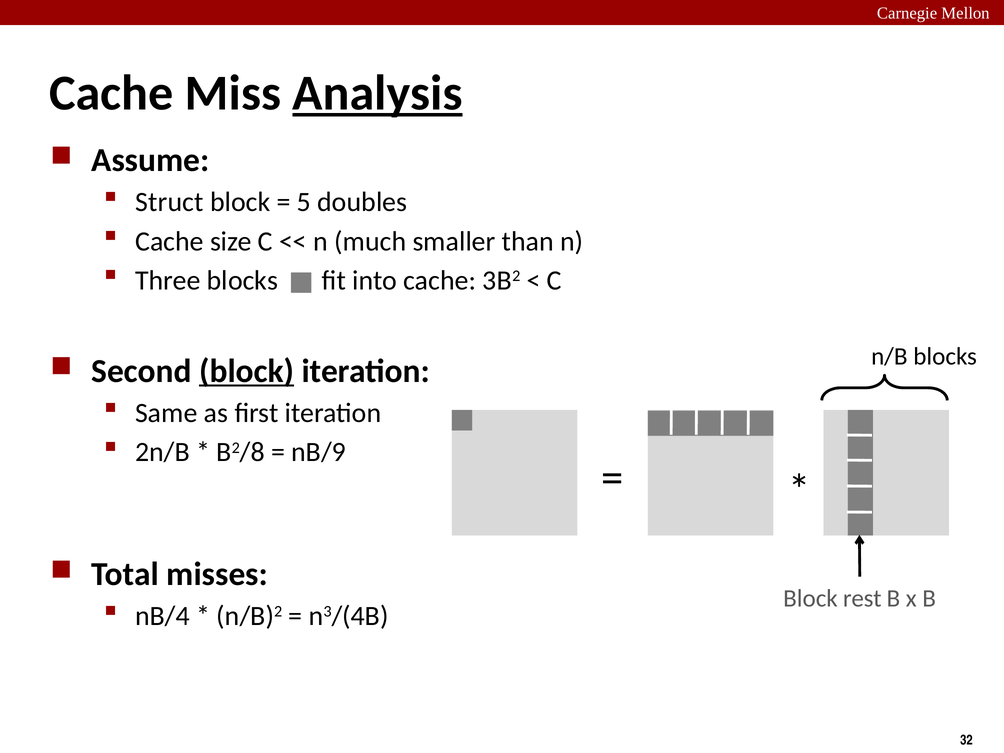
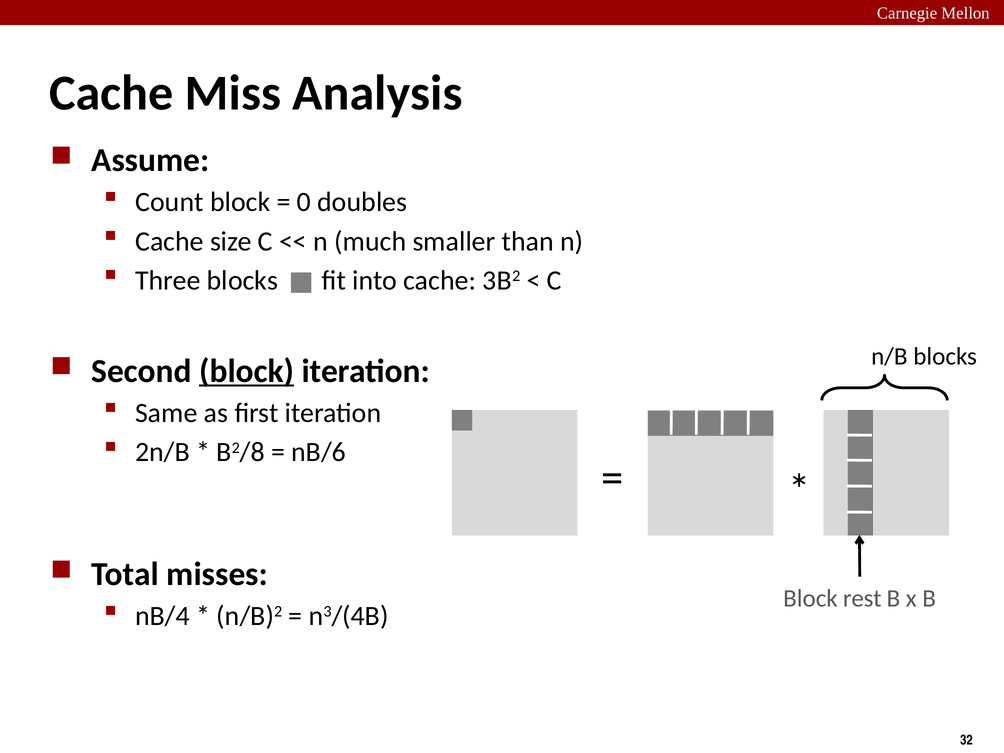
Analysis underline: present -> none
Struct: Struct -> Count
5: 5 -> 0
nB/9: nB/9 -> nB/6
